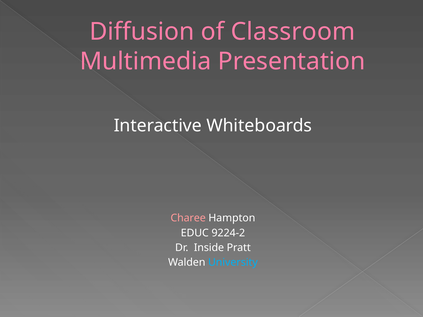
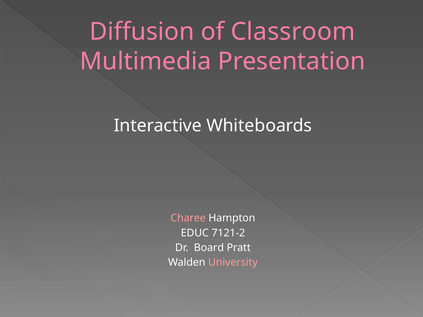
9224-2: 9224-2 -> 7121-2
Inside: Inside -> Board
University colour: light blue -> pink
